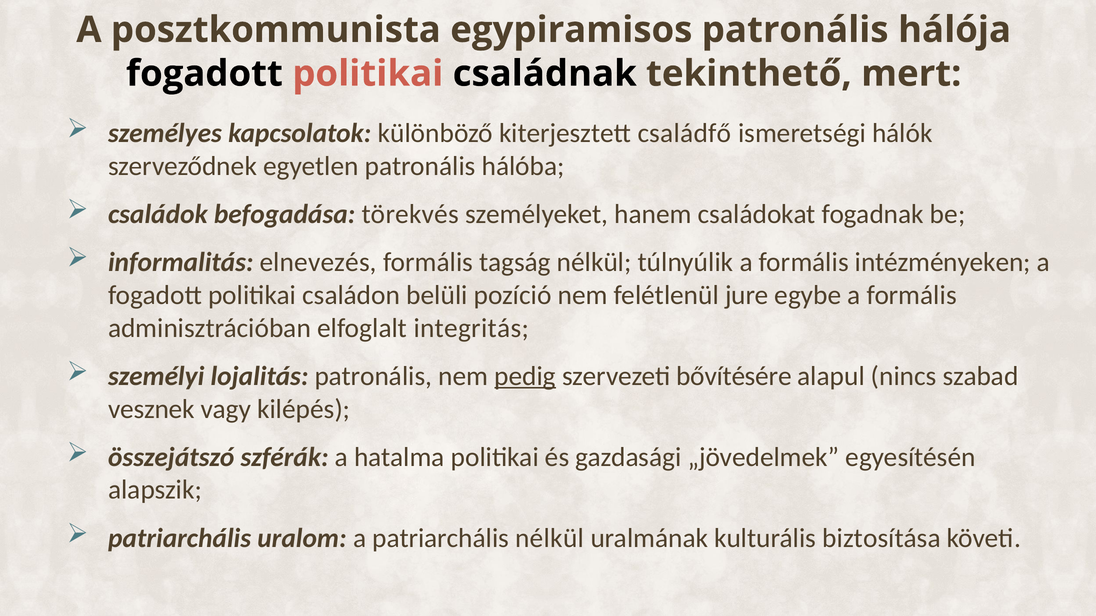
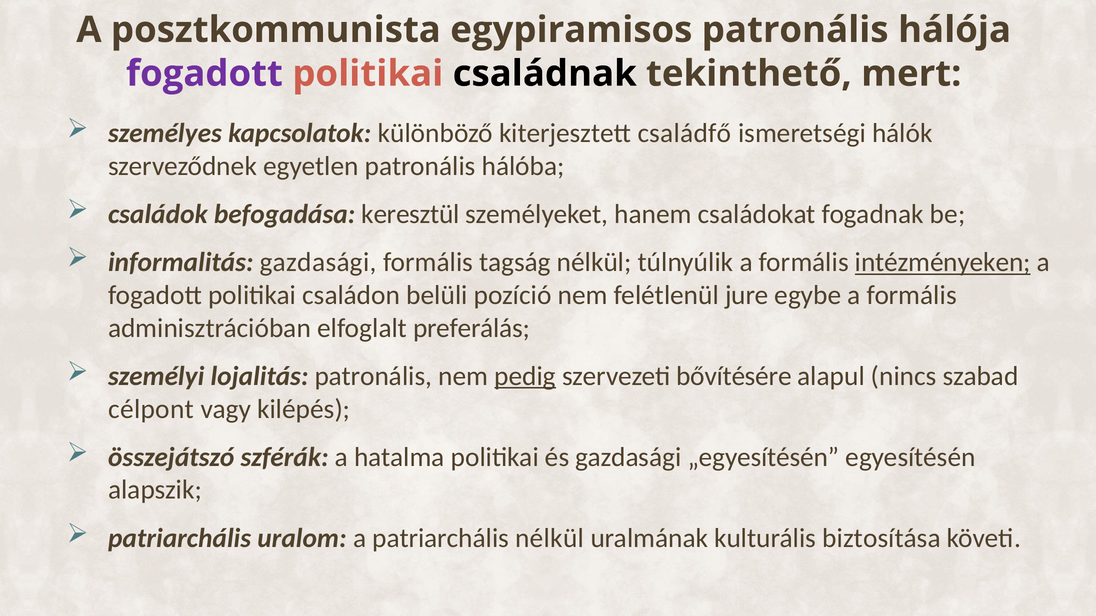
fogadott at (204, 74) colour: black -> purple
törekvés: törekvés -> keresztül
informalitás elnevezés: elnevezés -> gazdasági
intézményeken underline: none -> present
integritás: integritás -> preferálás
vesznek: vesznek -> célpont
„jövedelmek: „jövedelmek -> „egyesítésén
